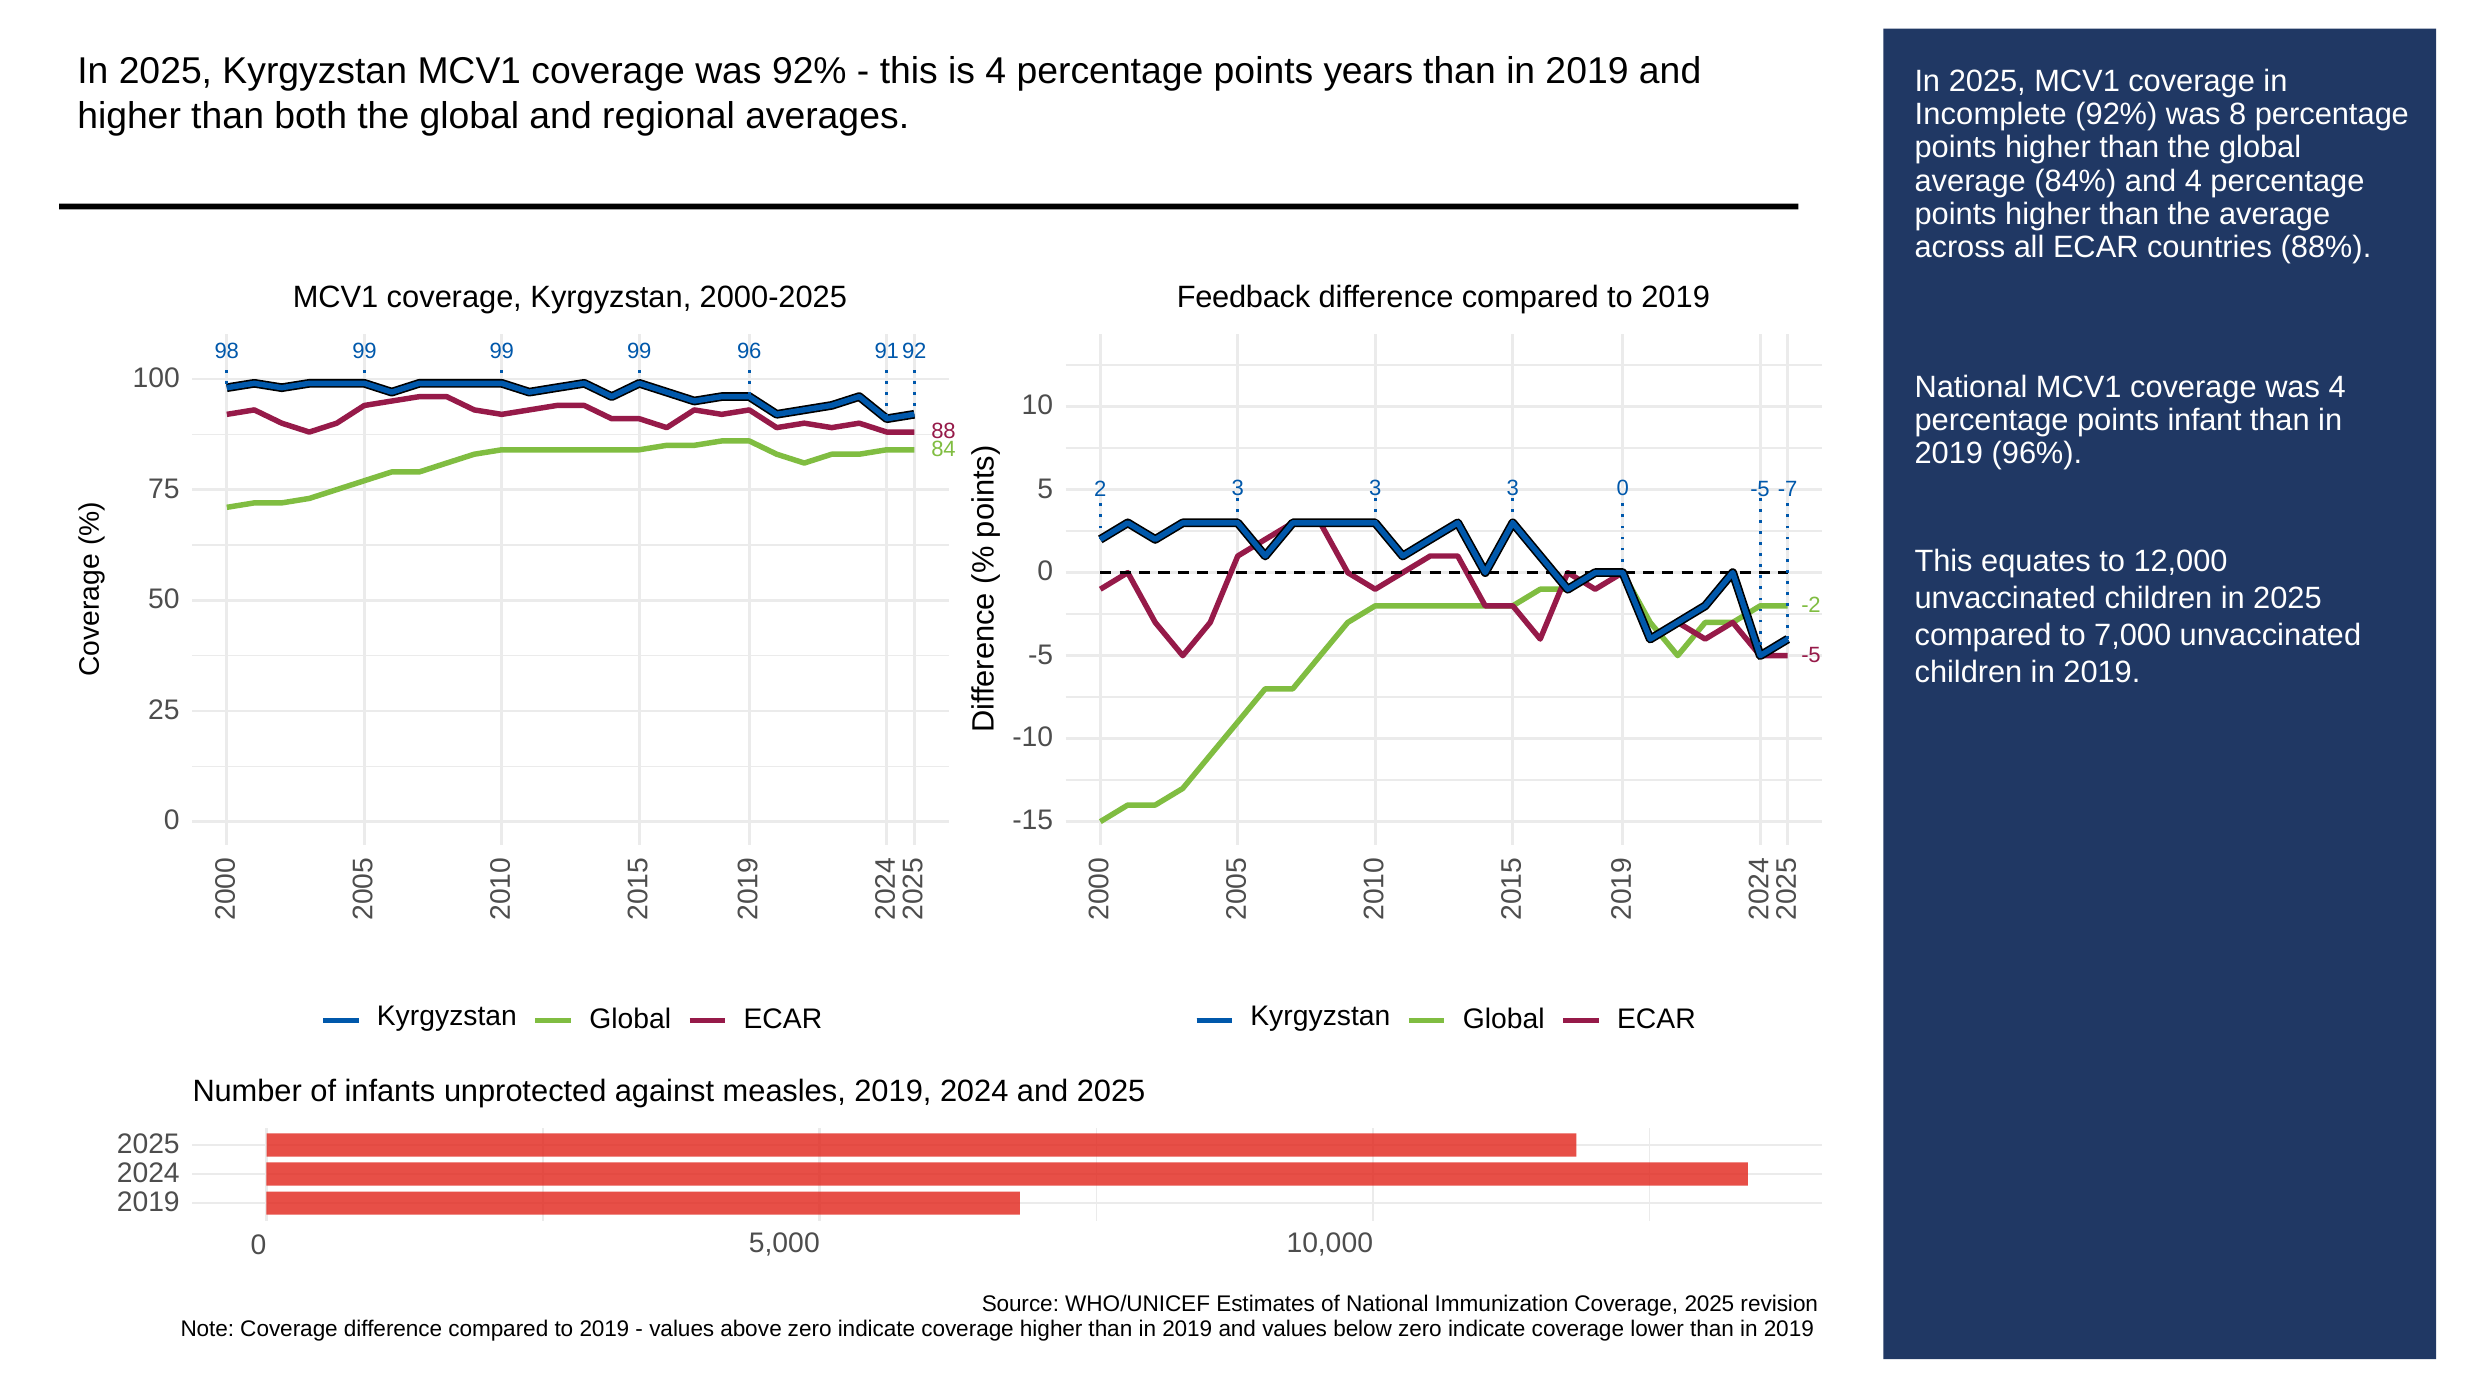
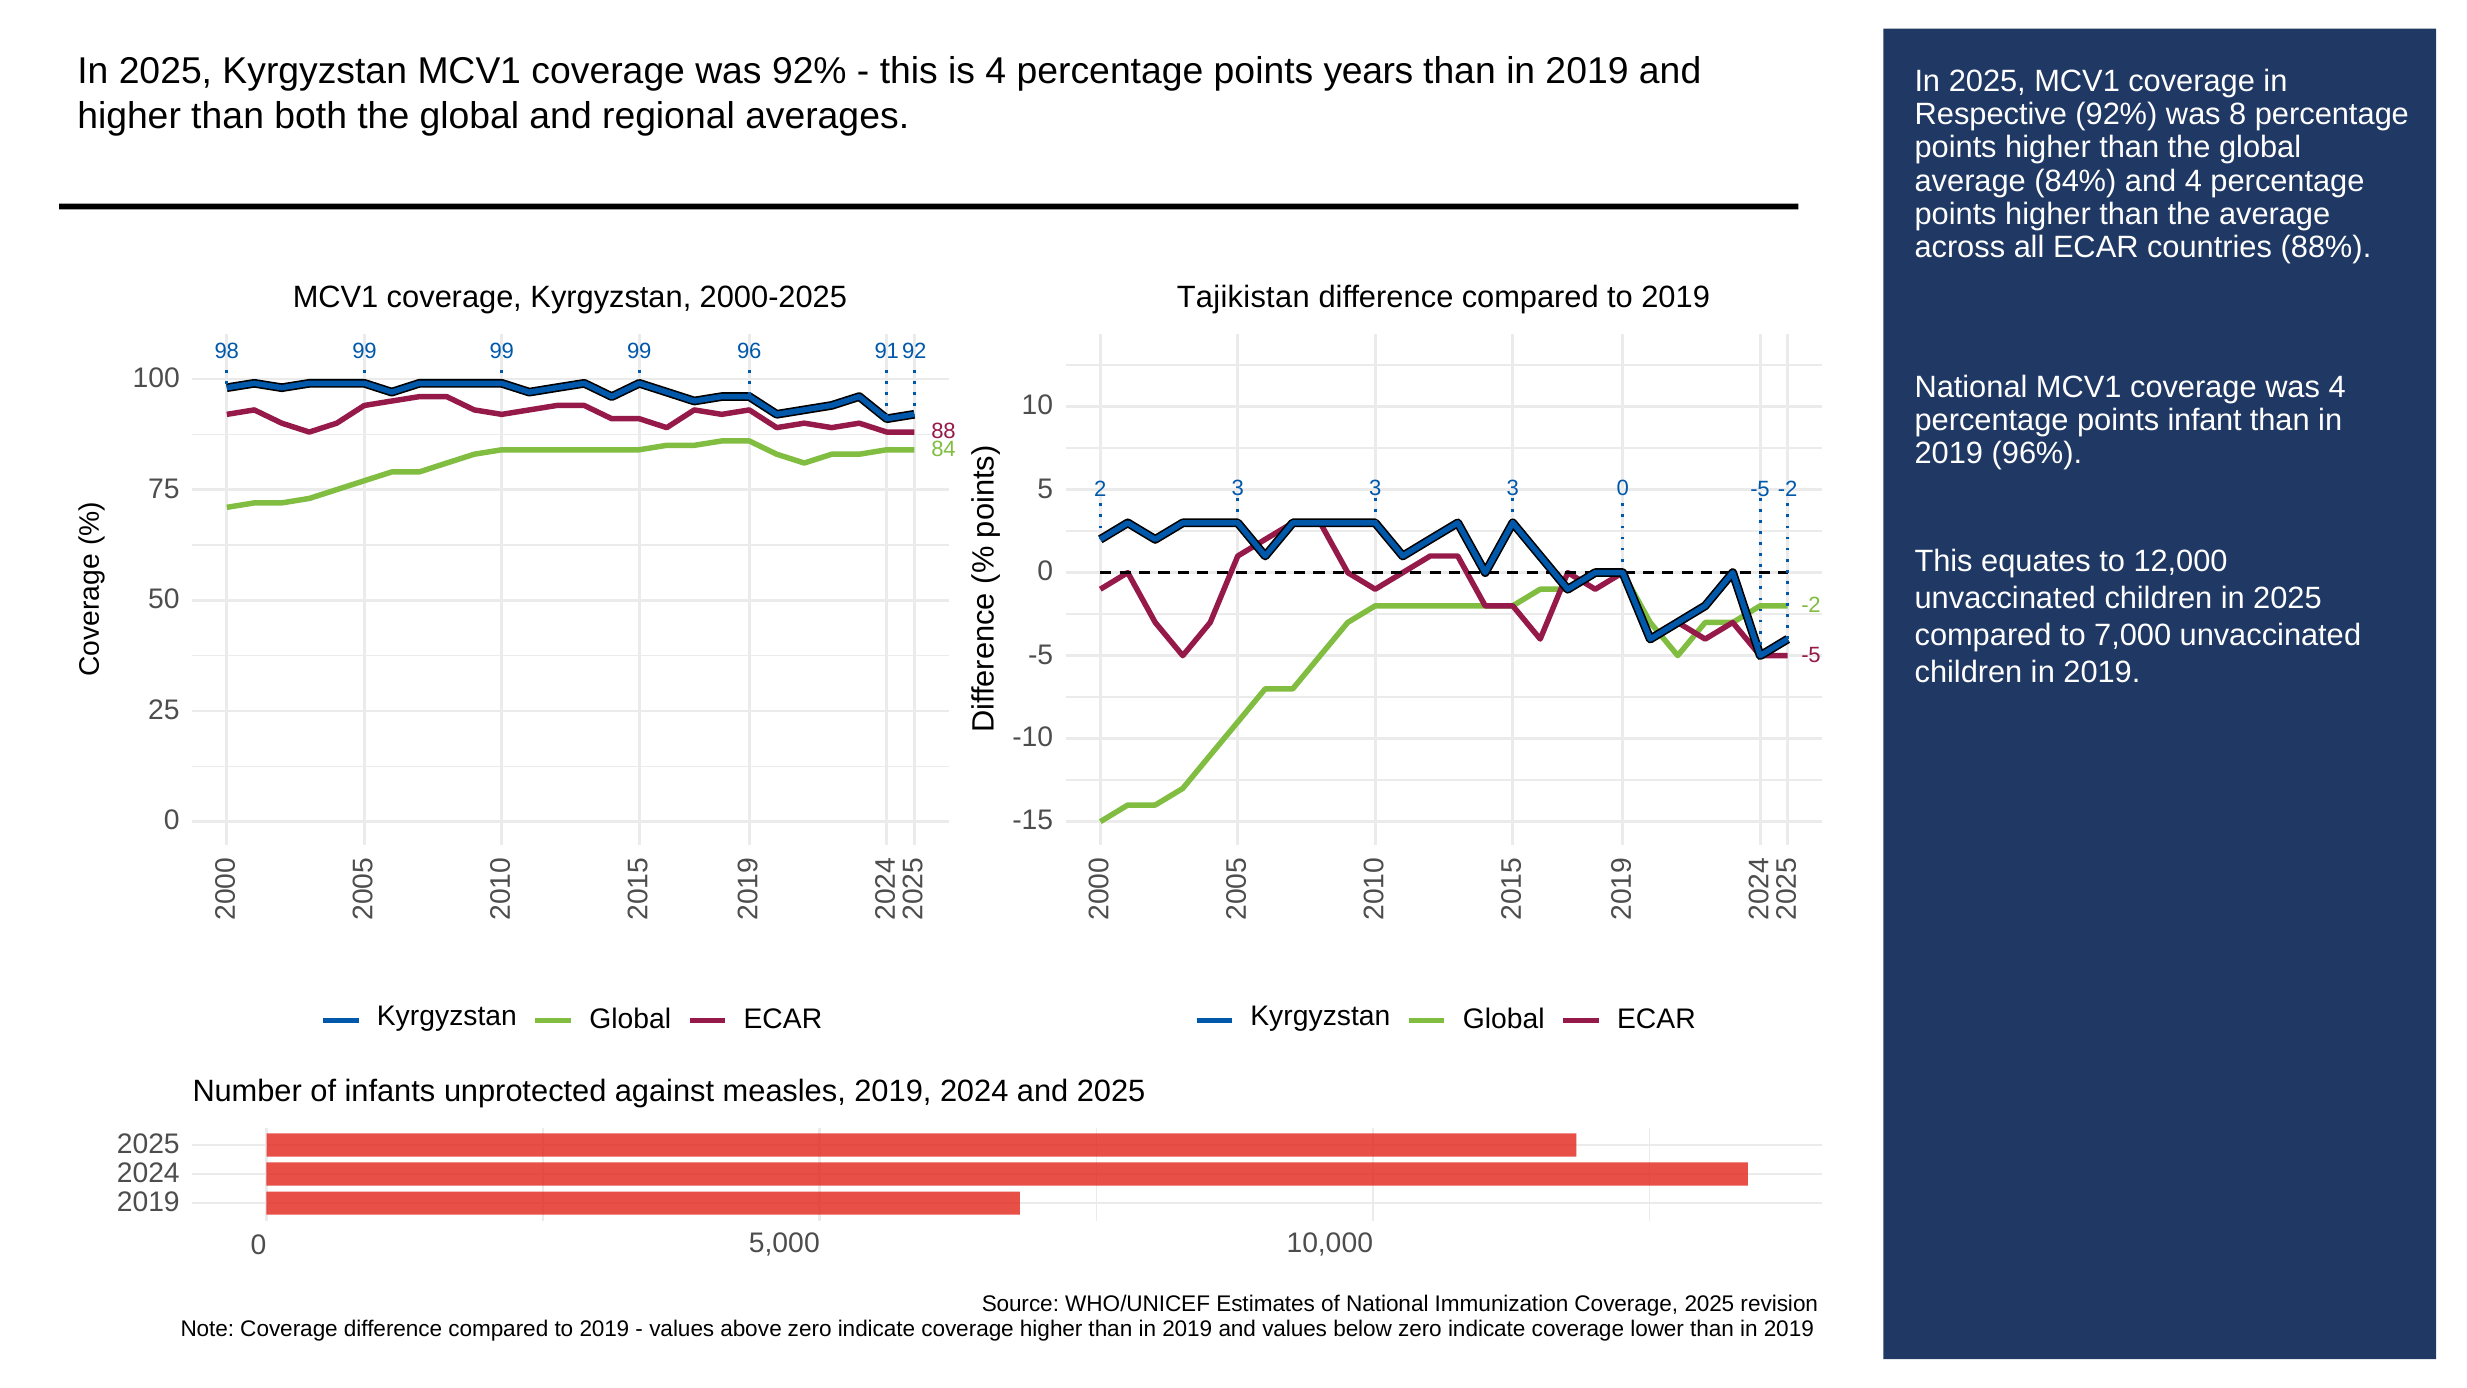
Incomplete: Incomplete -> Respective
Feedback: Feedback -> Tajikistan
-5 -7: -7 -> -2
